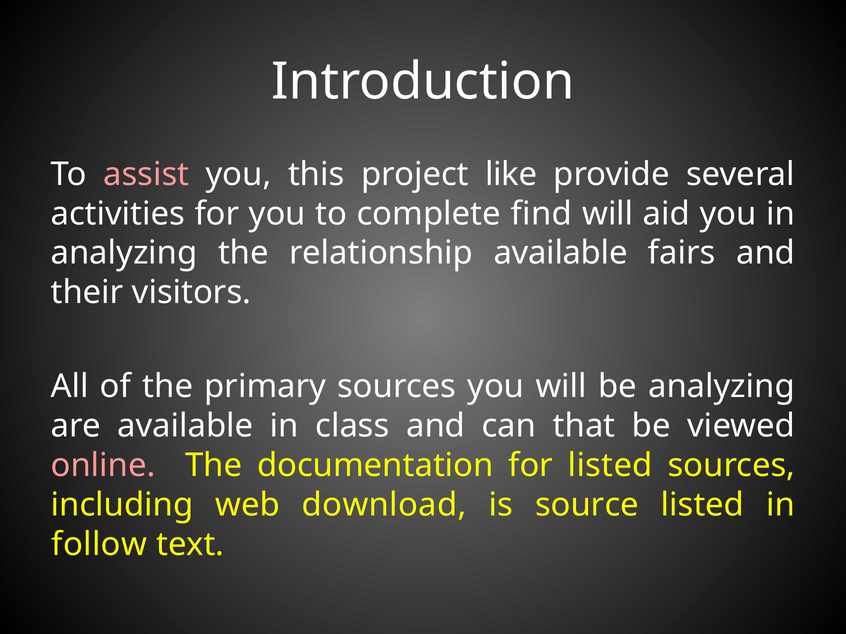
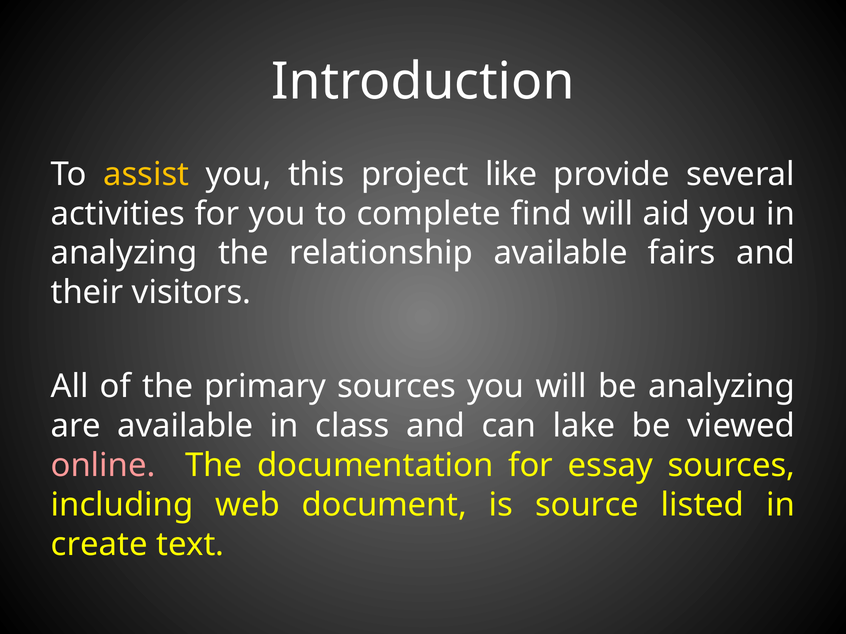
assist colour: pink -> yellow
that: that -> lake
for listed: listed -> essay
download: download -> document
follow: follow -> create
